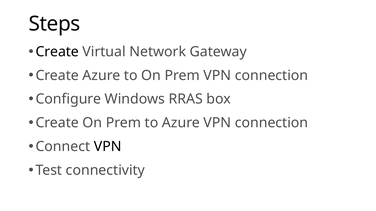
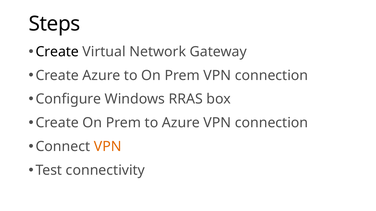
VPN at (108, 147) colour: black -> orange
